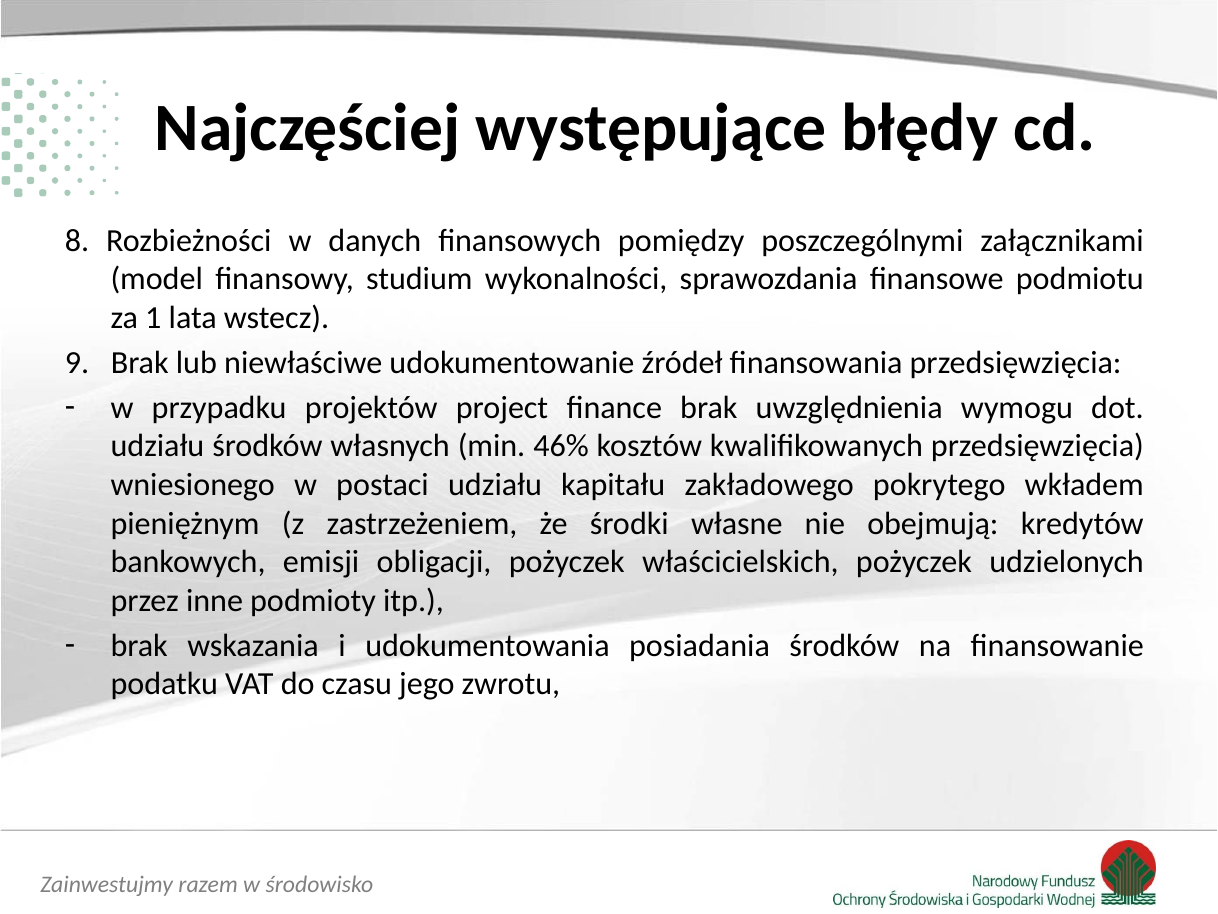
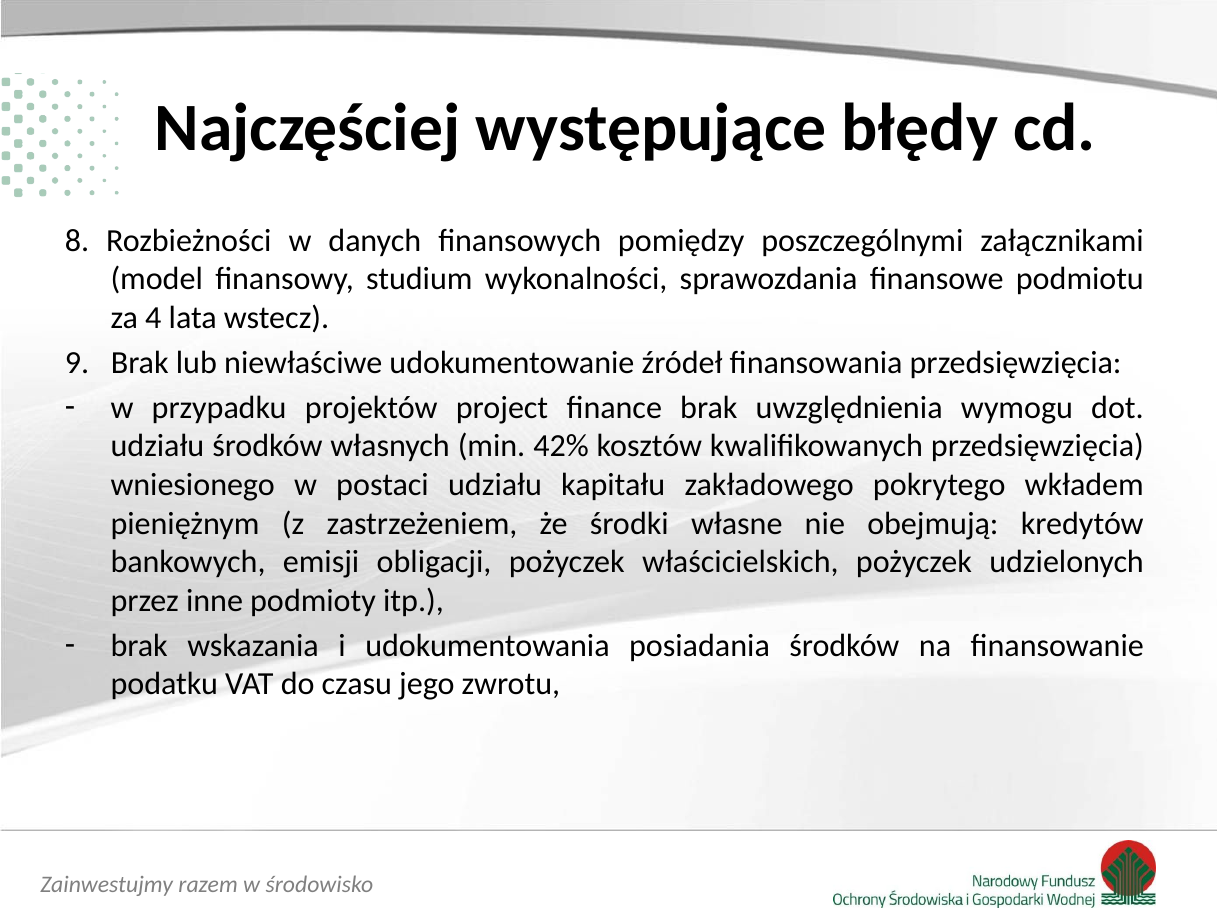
1: 1 -> 4
46%: 46% -> 42%
